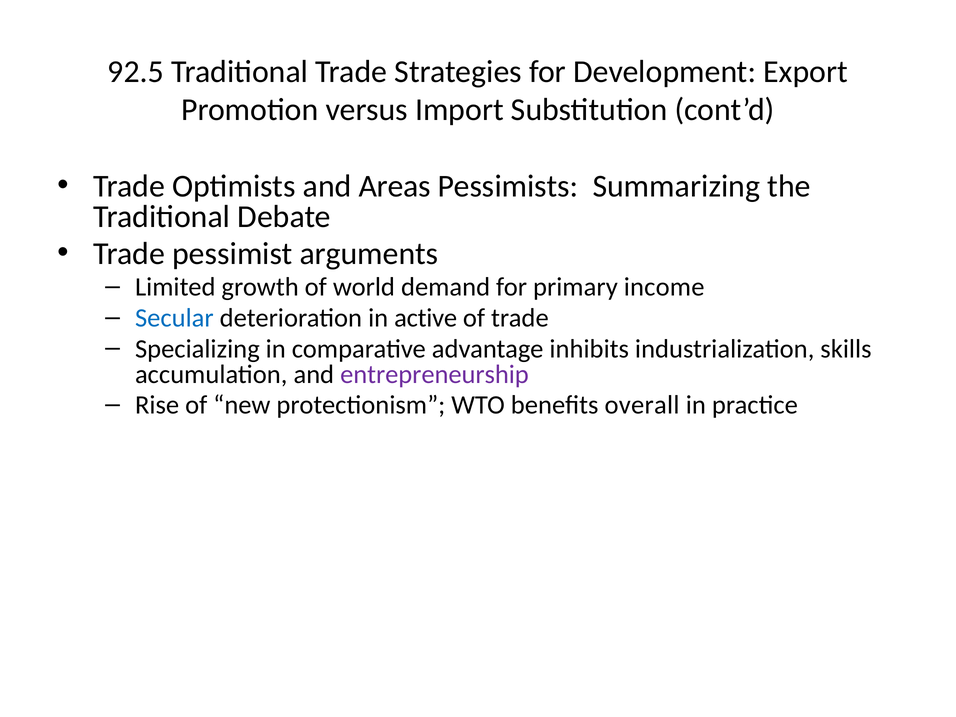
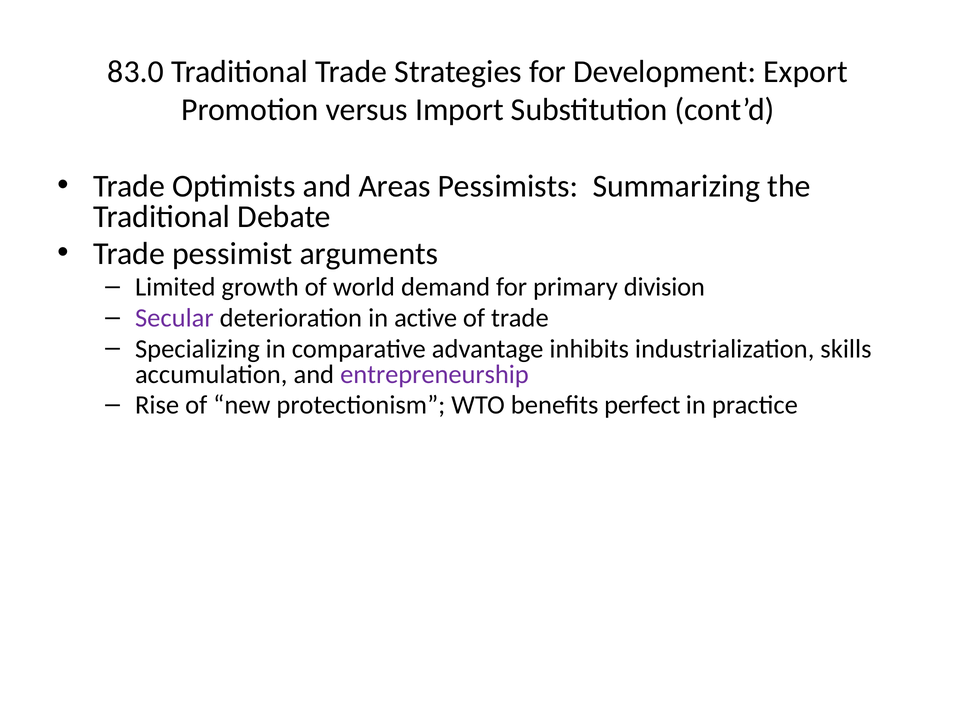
92.5: 92.5 -> 83.0
income: income -> division
Secular colour: blue -> purple
overall: overall -> perfect
